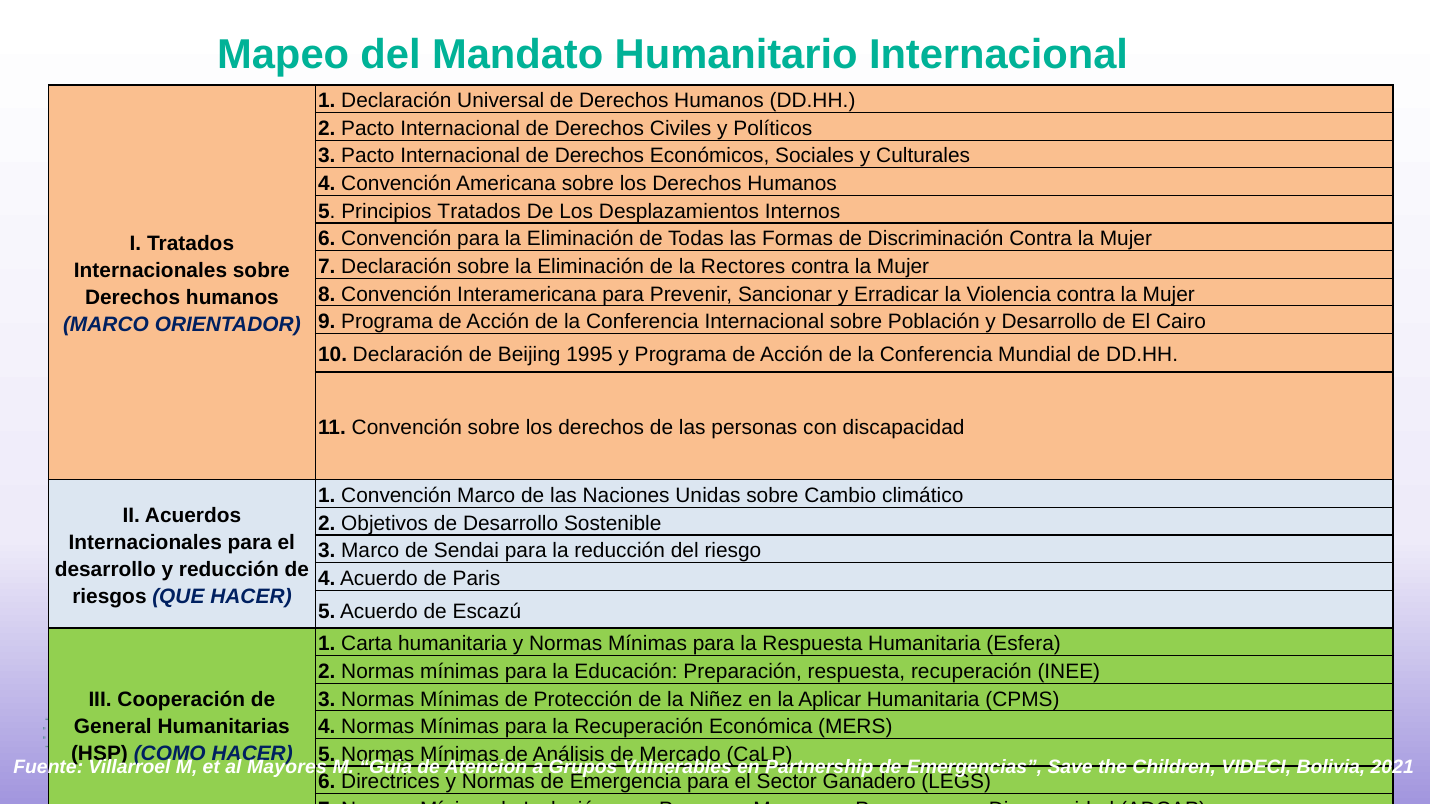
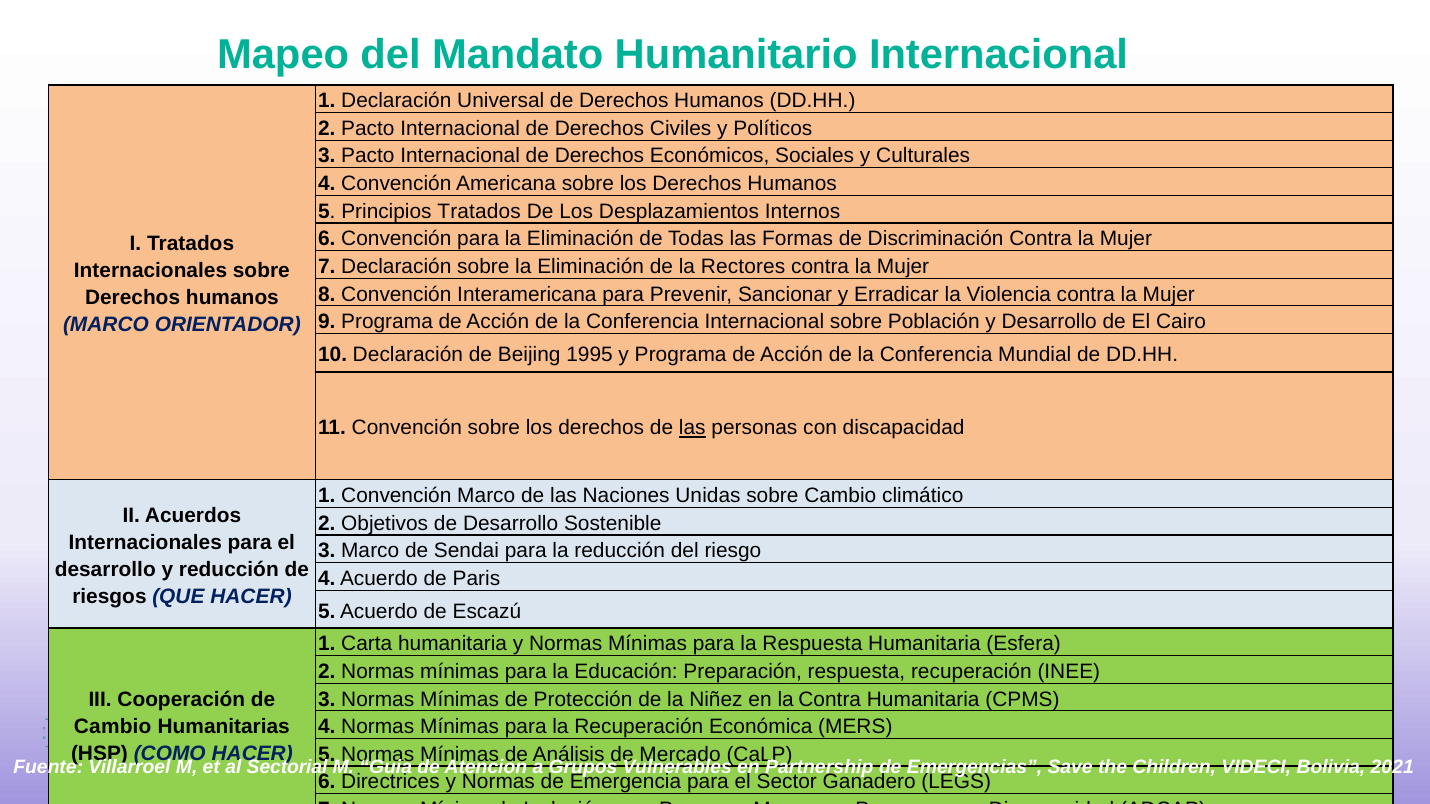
las at (692, 428) underline: none -> present
la Aplicar: Aplicar -> Contra
General at (113, 727): General -> Cambio
al Mayores: Mayores -> Sectorial
